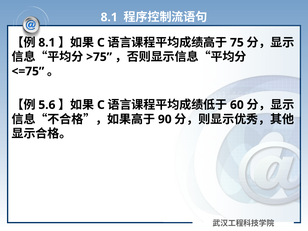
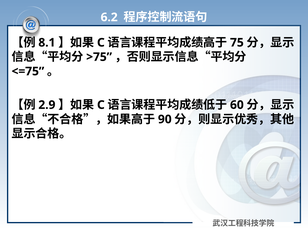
8.1 at (109, 17): 8.1 -> 6.2
5.6: 5.6 -> 2.9
